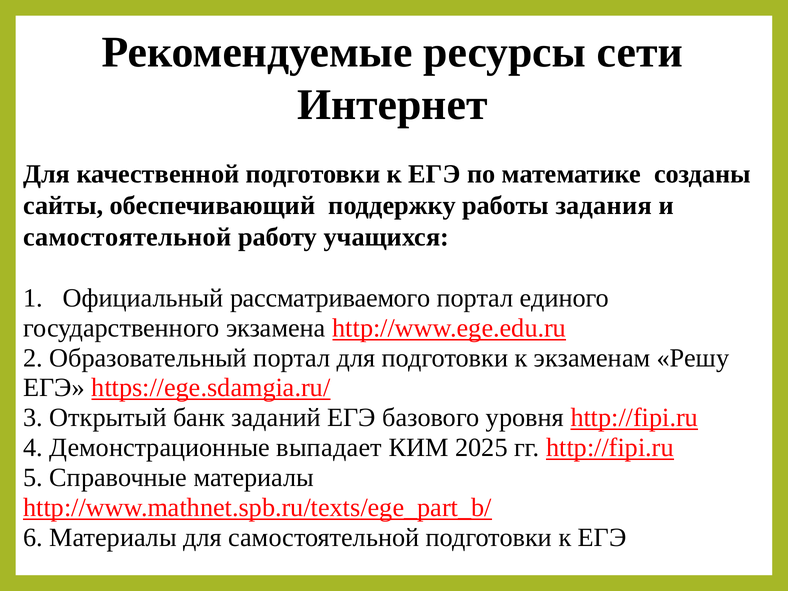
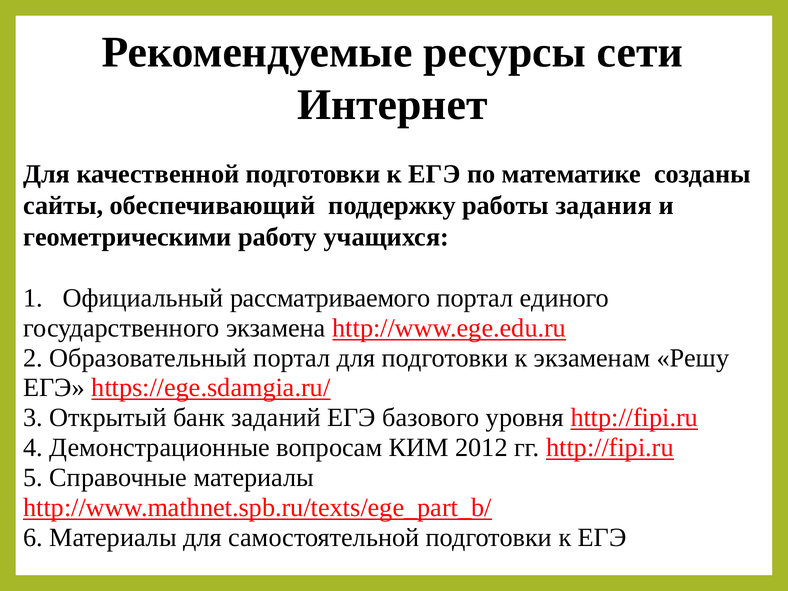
самостоятельной at (127, 237): самостоятельной -> геометрическими
выпадает: выпадает -> вопросам
2025: 2025 -> 2012
